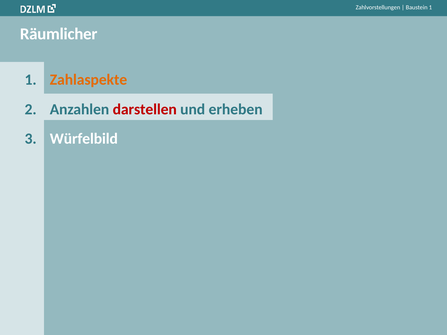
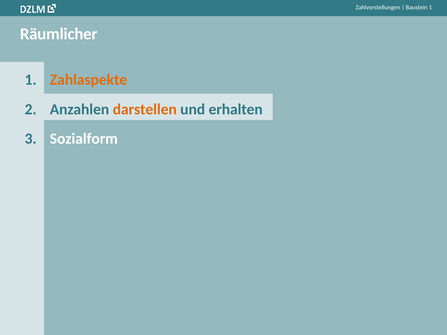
darstellen colour: red -> orange
erheben: erheben -> erhalten
Würfelbild: Würfelbild -> Sozialform
